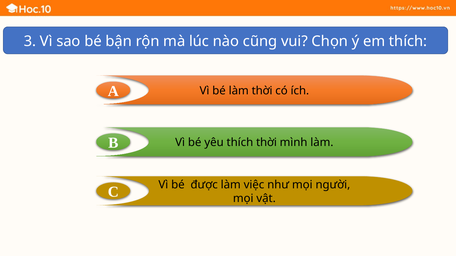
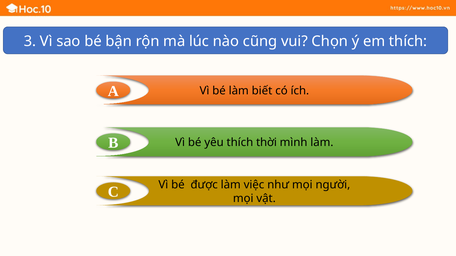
làm thời: thời -> biết
